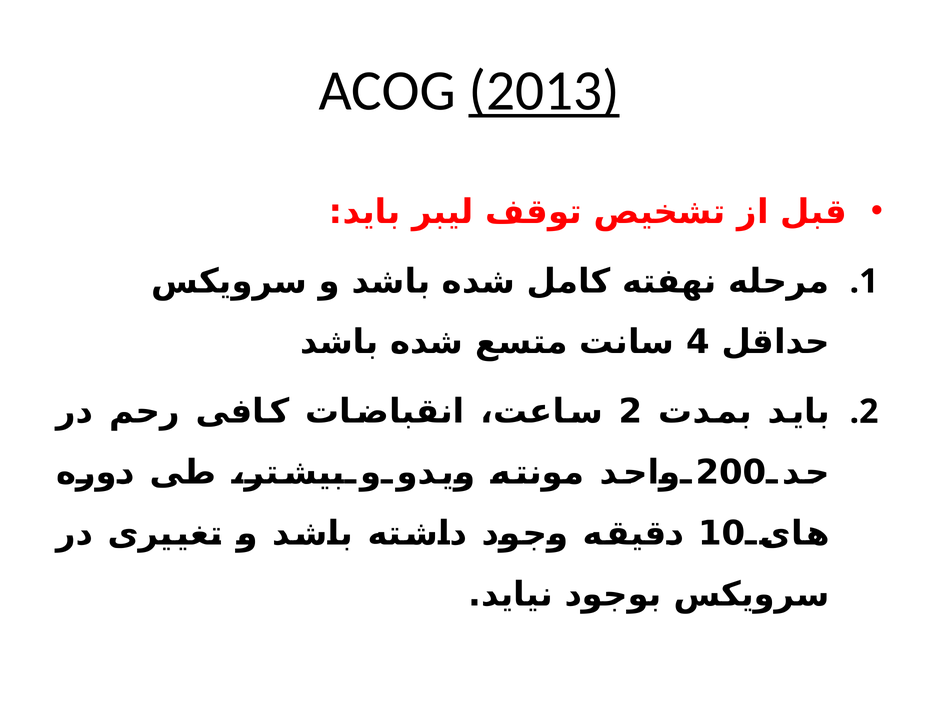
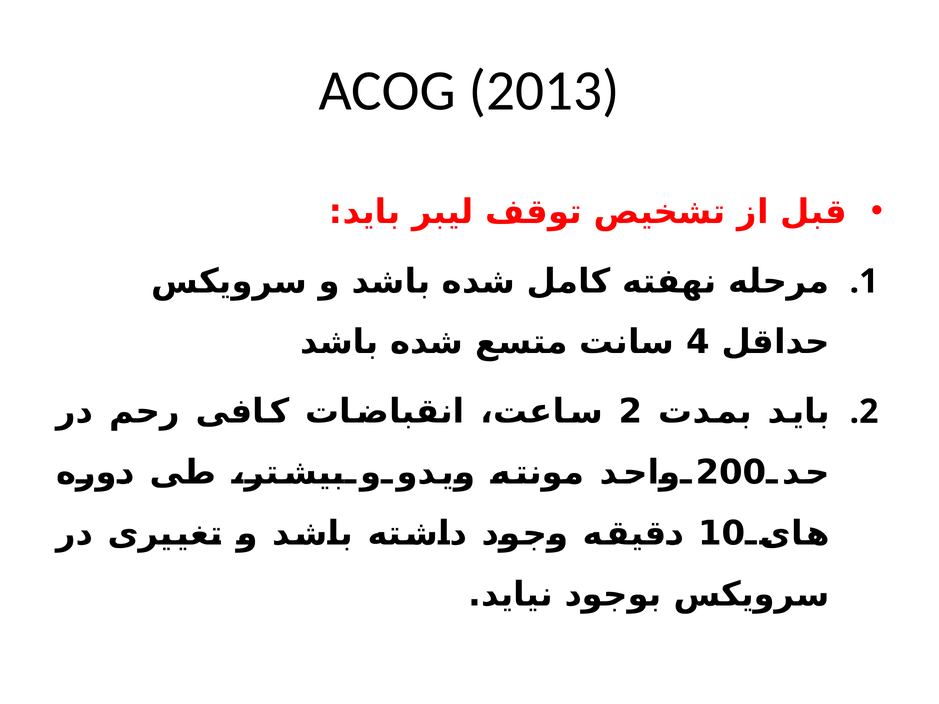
2013 underline: present -> none
